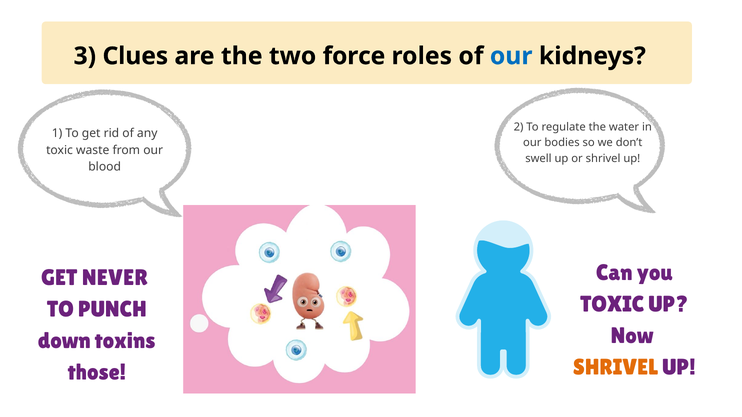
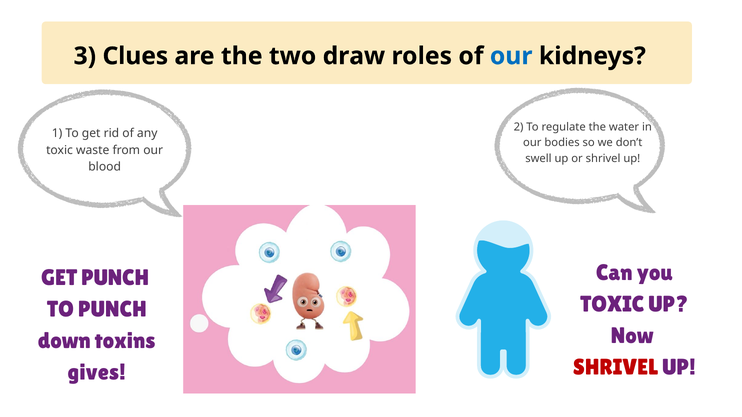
force: force -> draw
GET NEVER: NEVER -> PUNCH
SHRIVEL at (616, 368) colour: orange -> red
those: those -> gives
